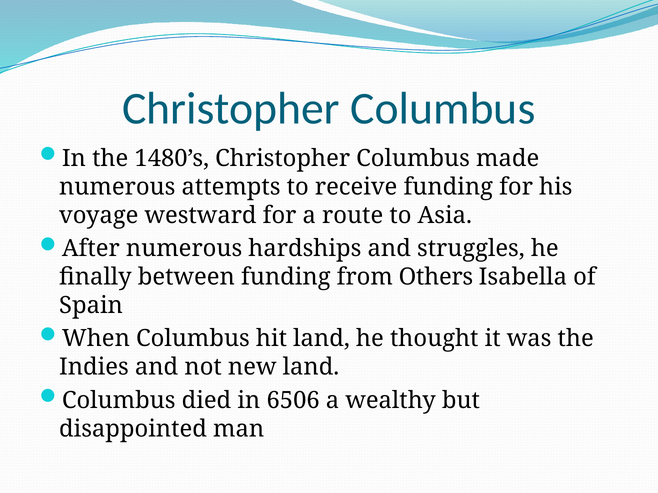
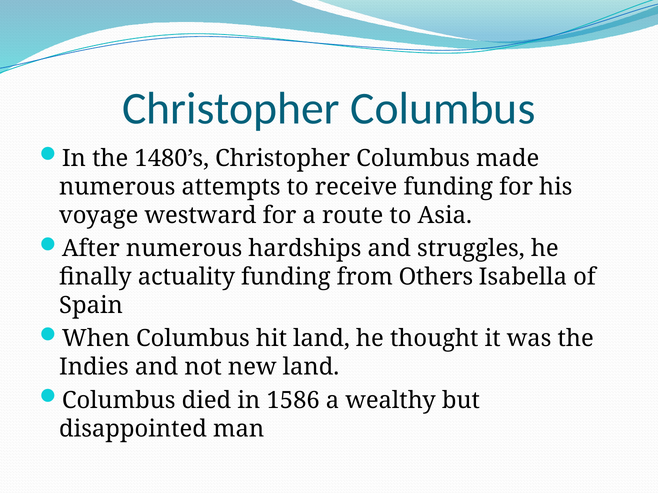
between: between -> actuality
6506: 6506 -> 1586
